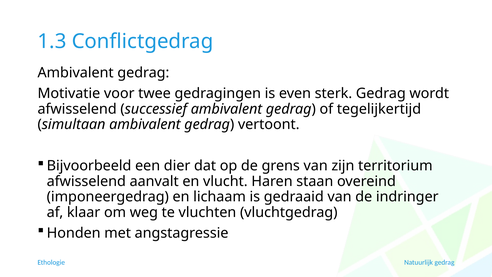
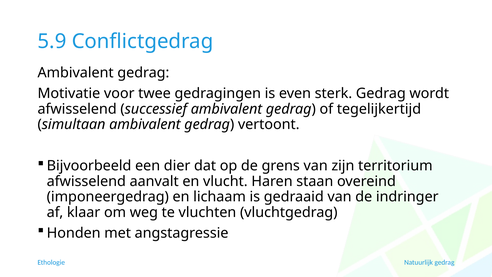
1.3: 1.3 -> 5.9
